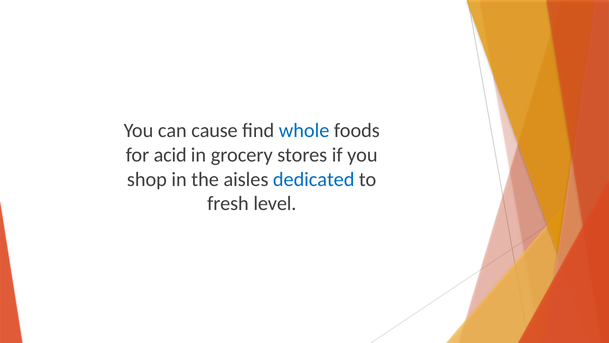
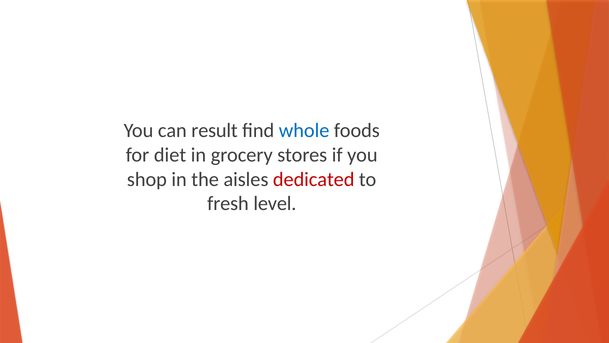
cause: cause -> result
acid: acid -> diet
dedicated colour: blue -> red
